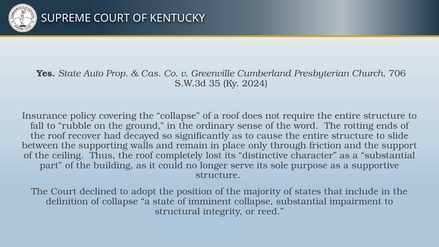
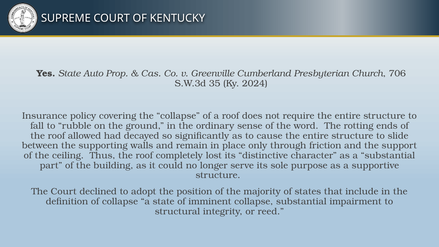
recover: recover -> allowed
